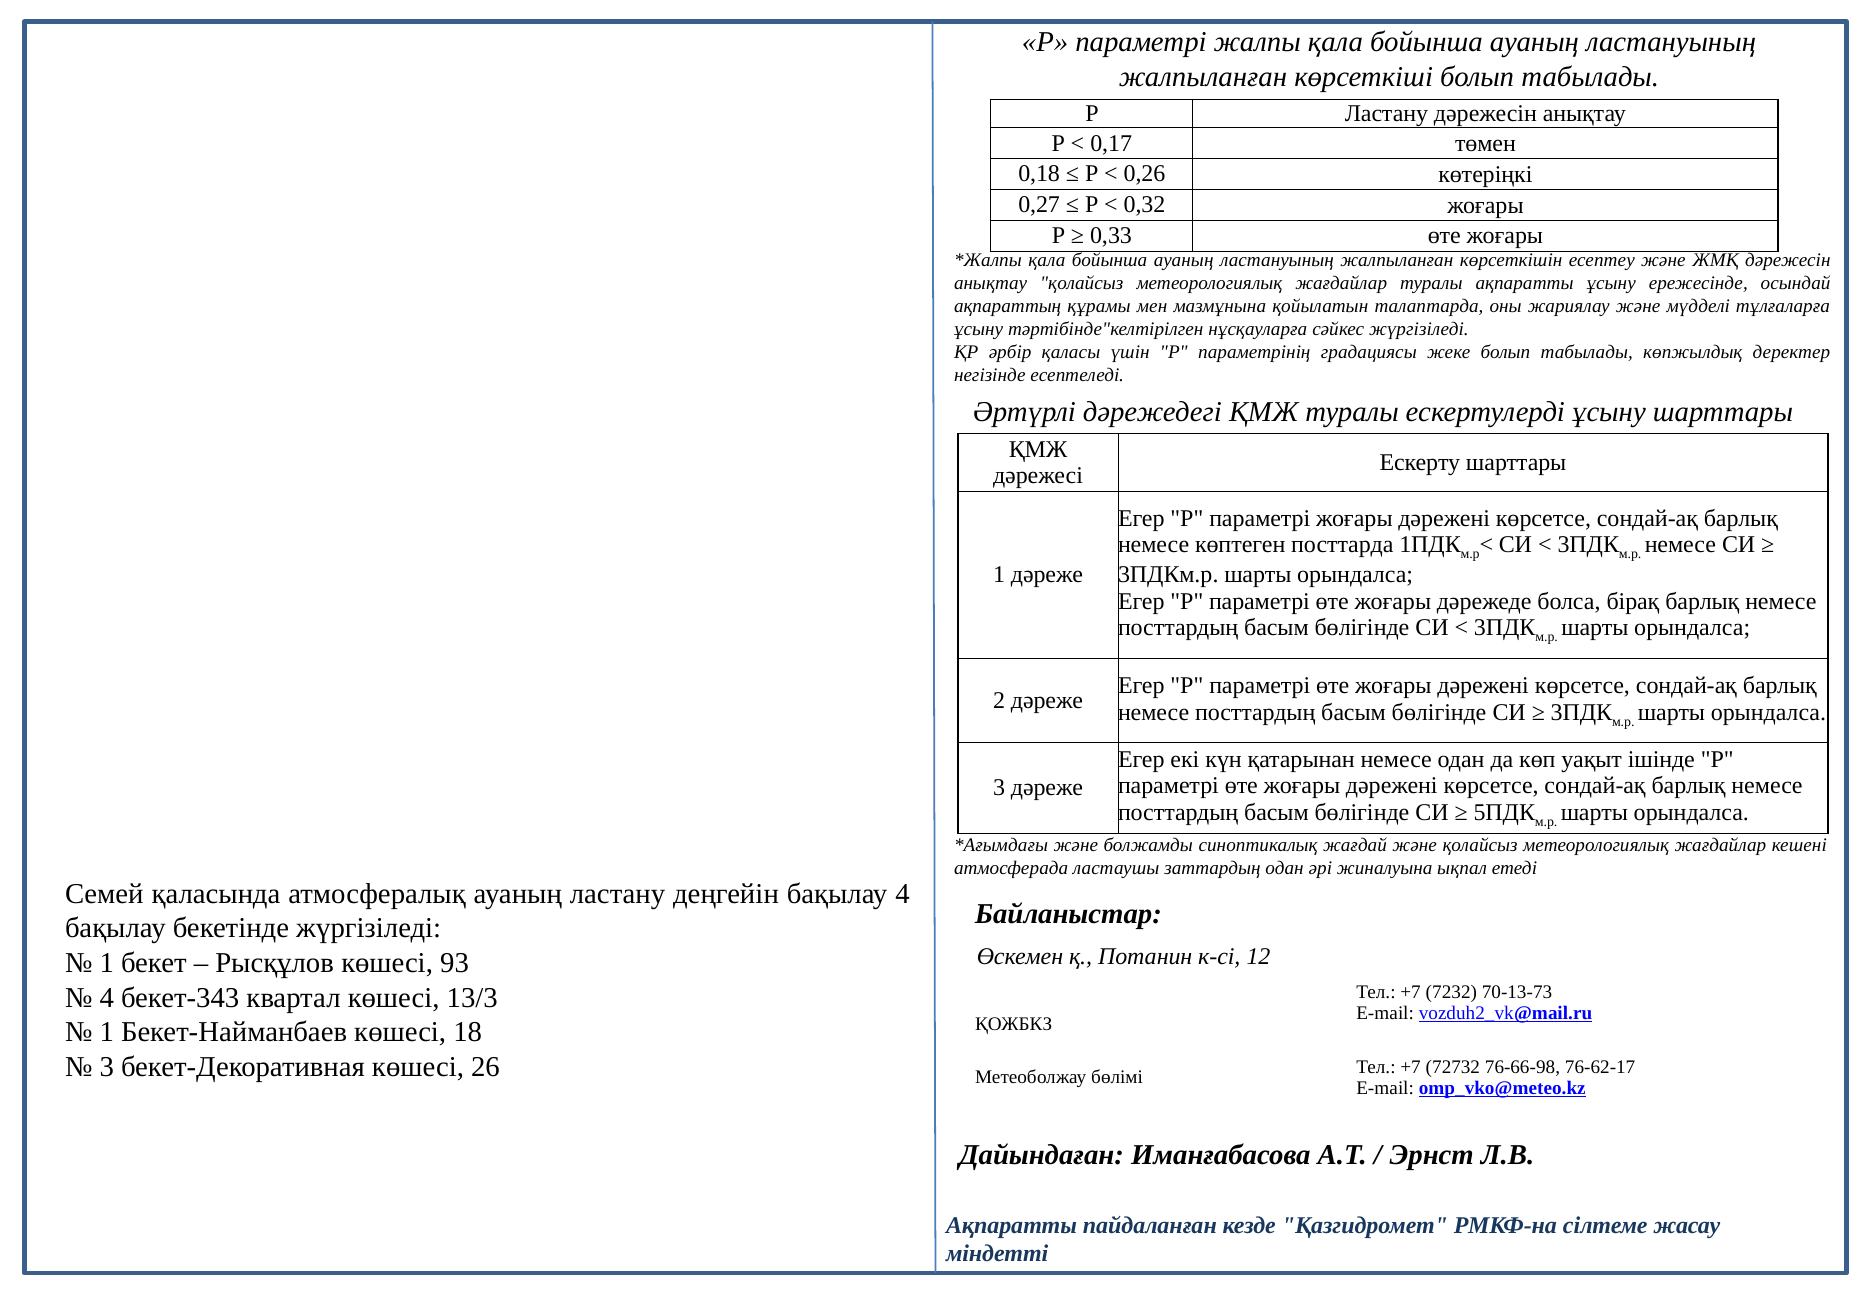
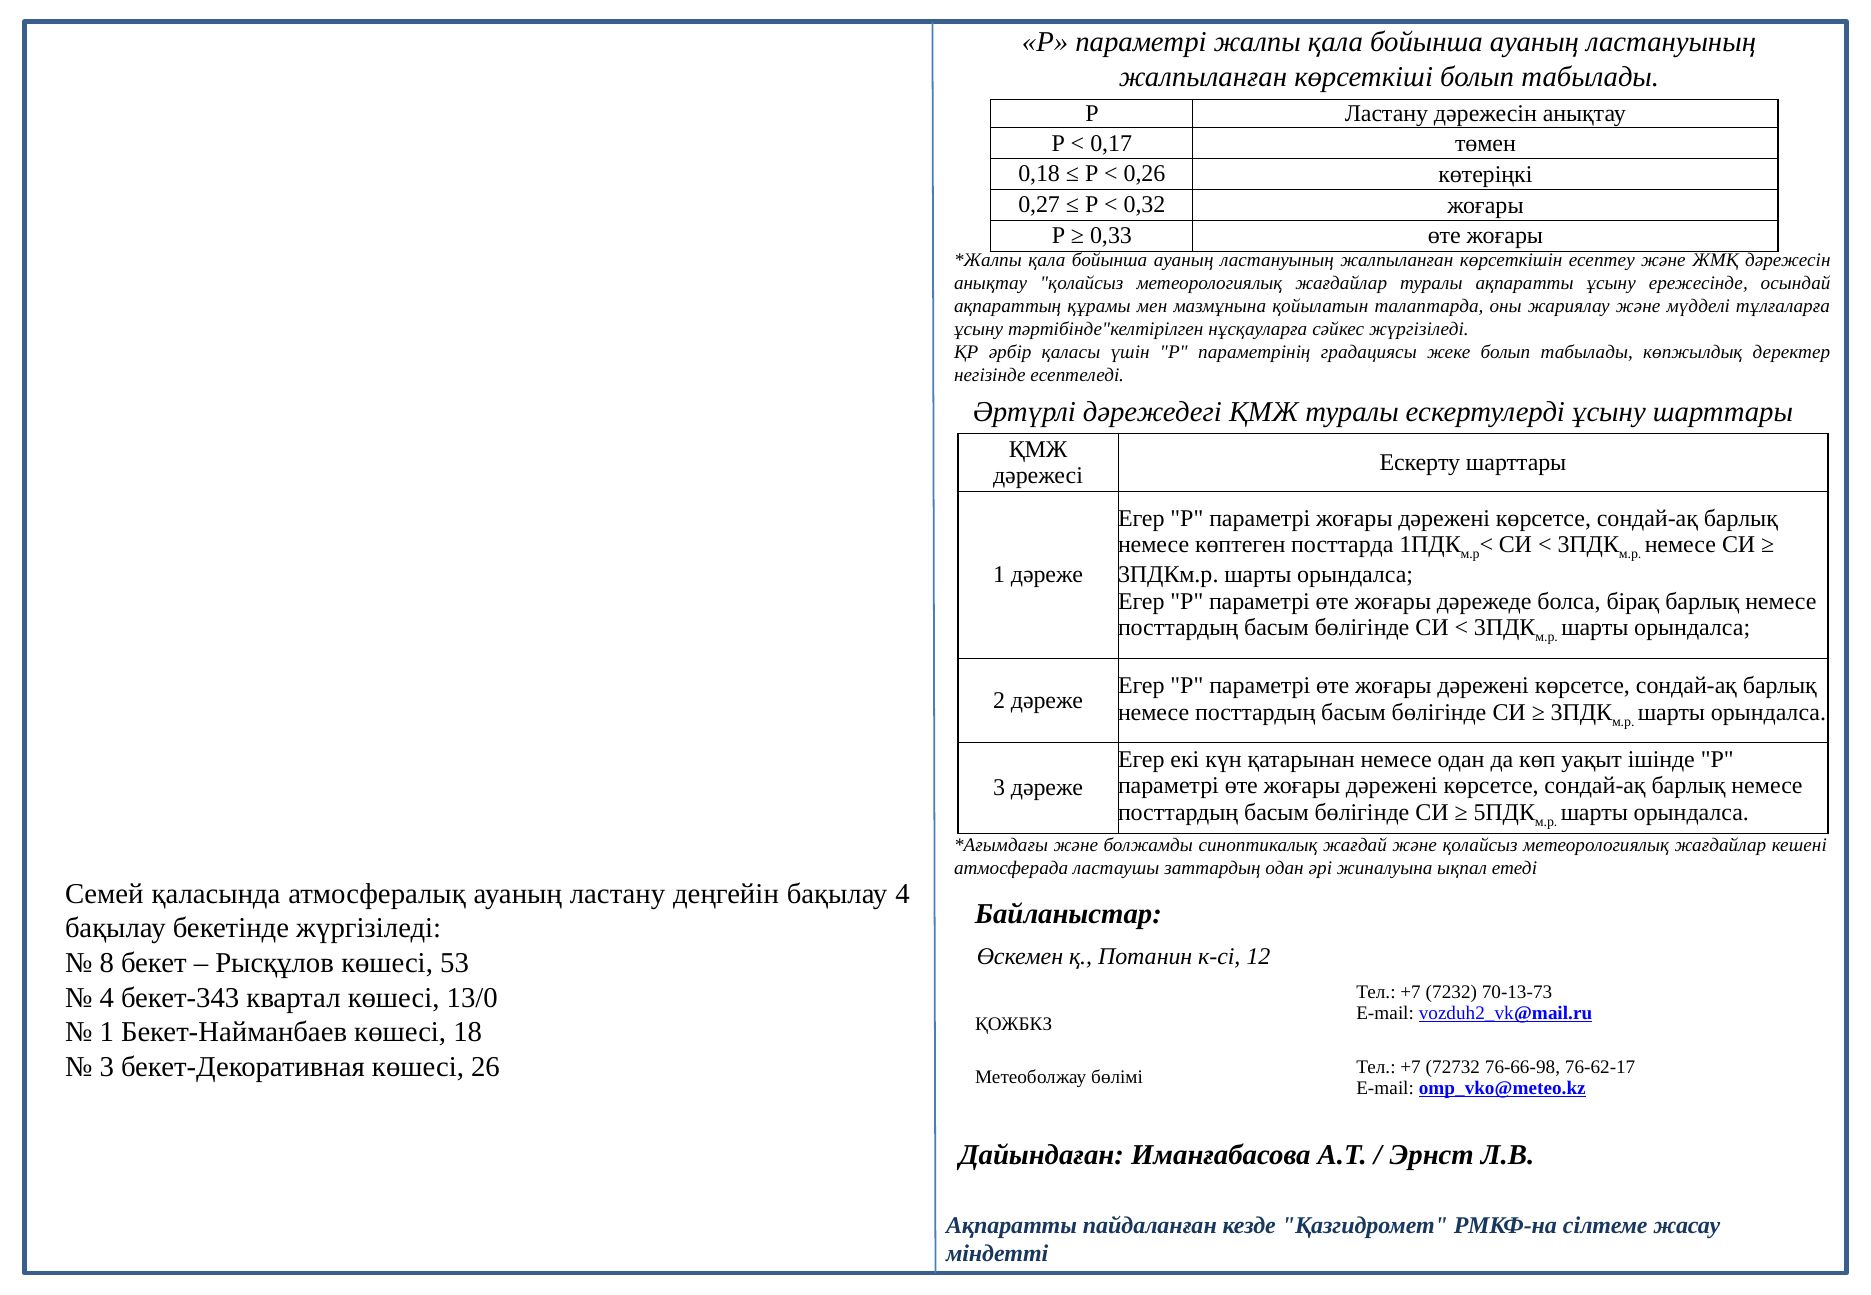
1 at (107, 963): 1 -> 8
93: 93 -> 53
13/3: 13/3 -> 13/0
